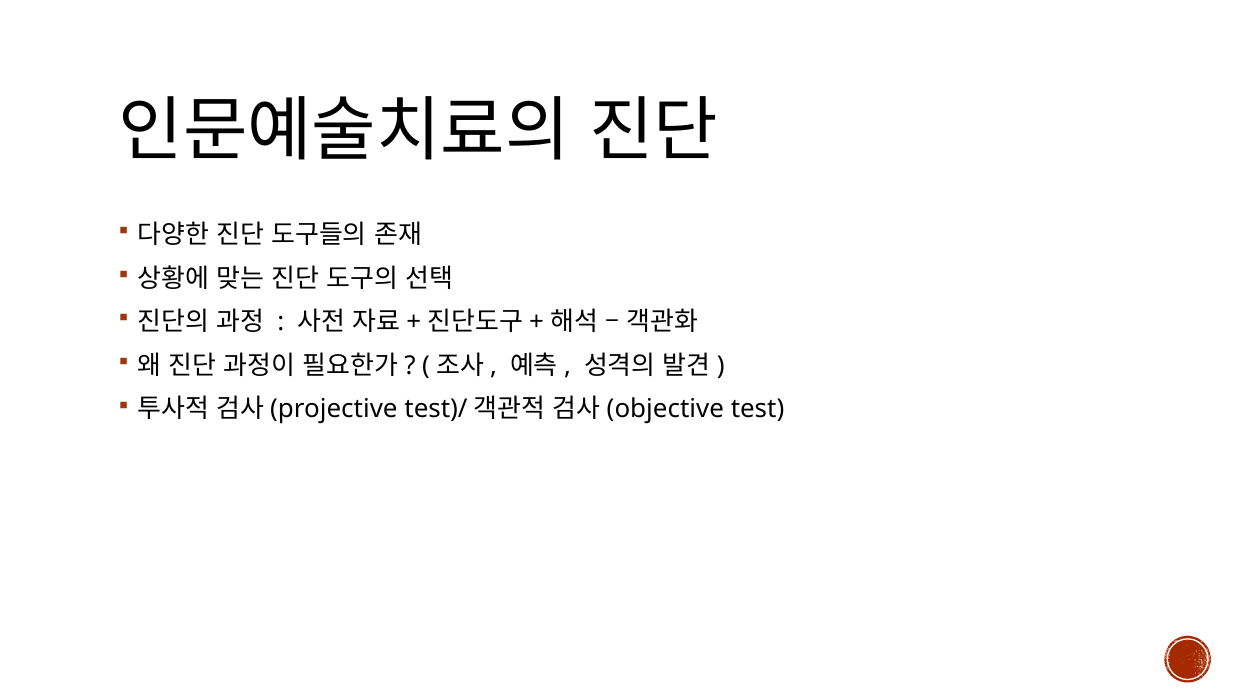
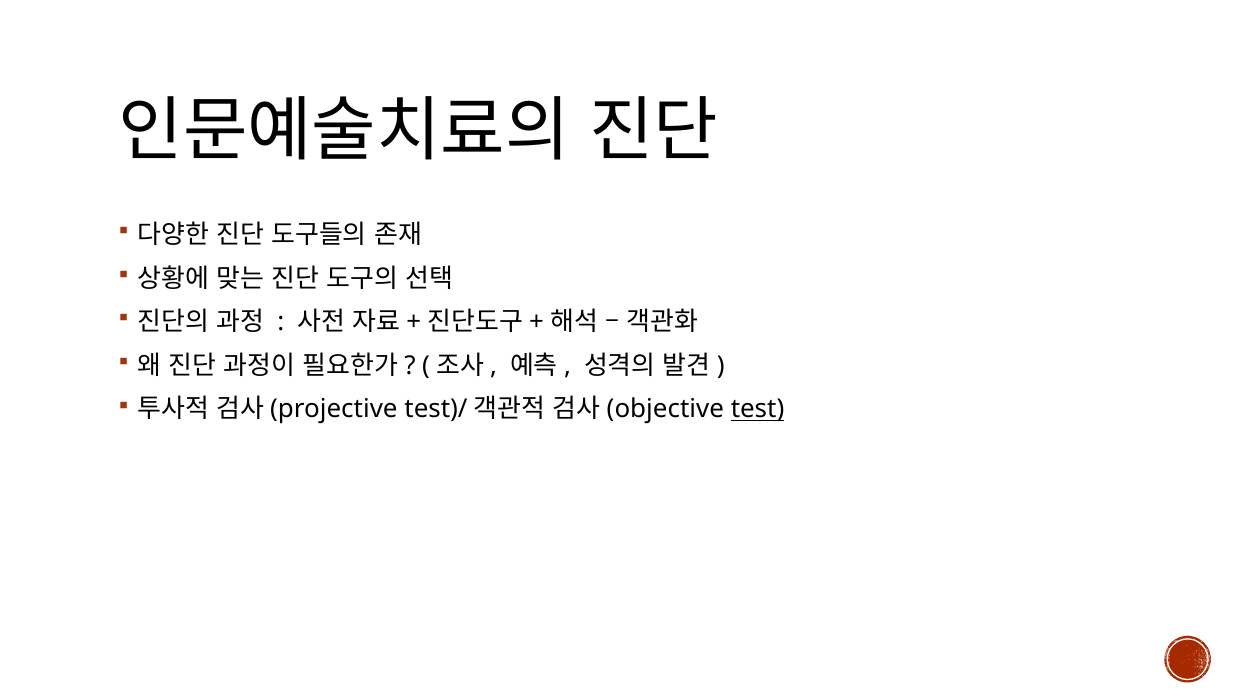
test underline: none -> present
